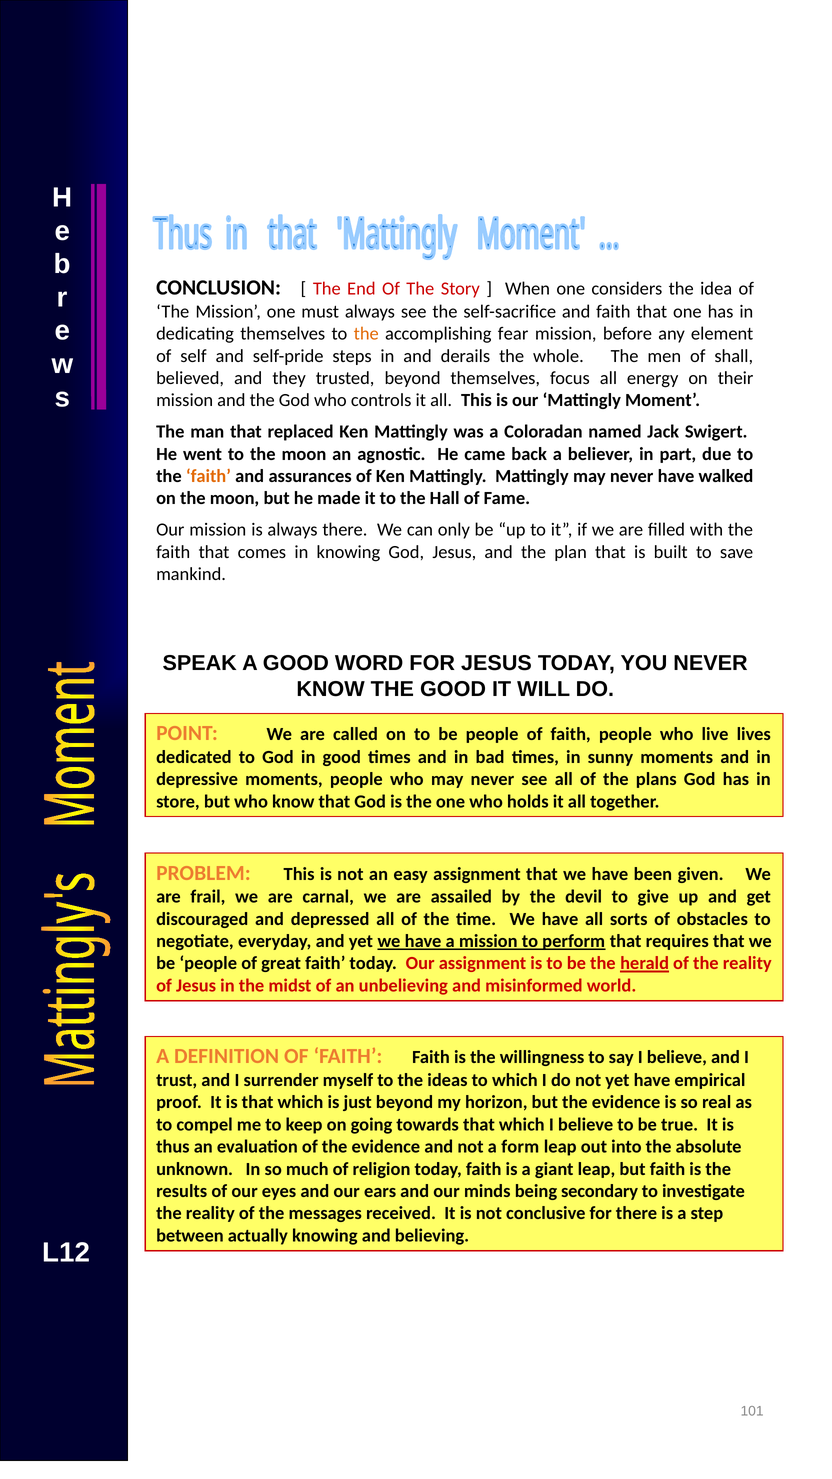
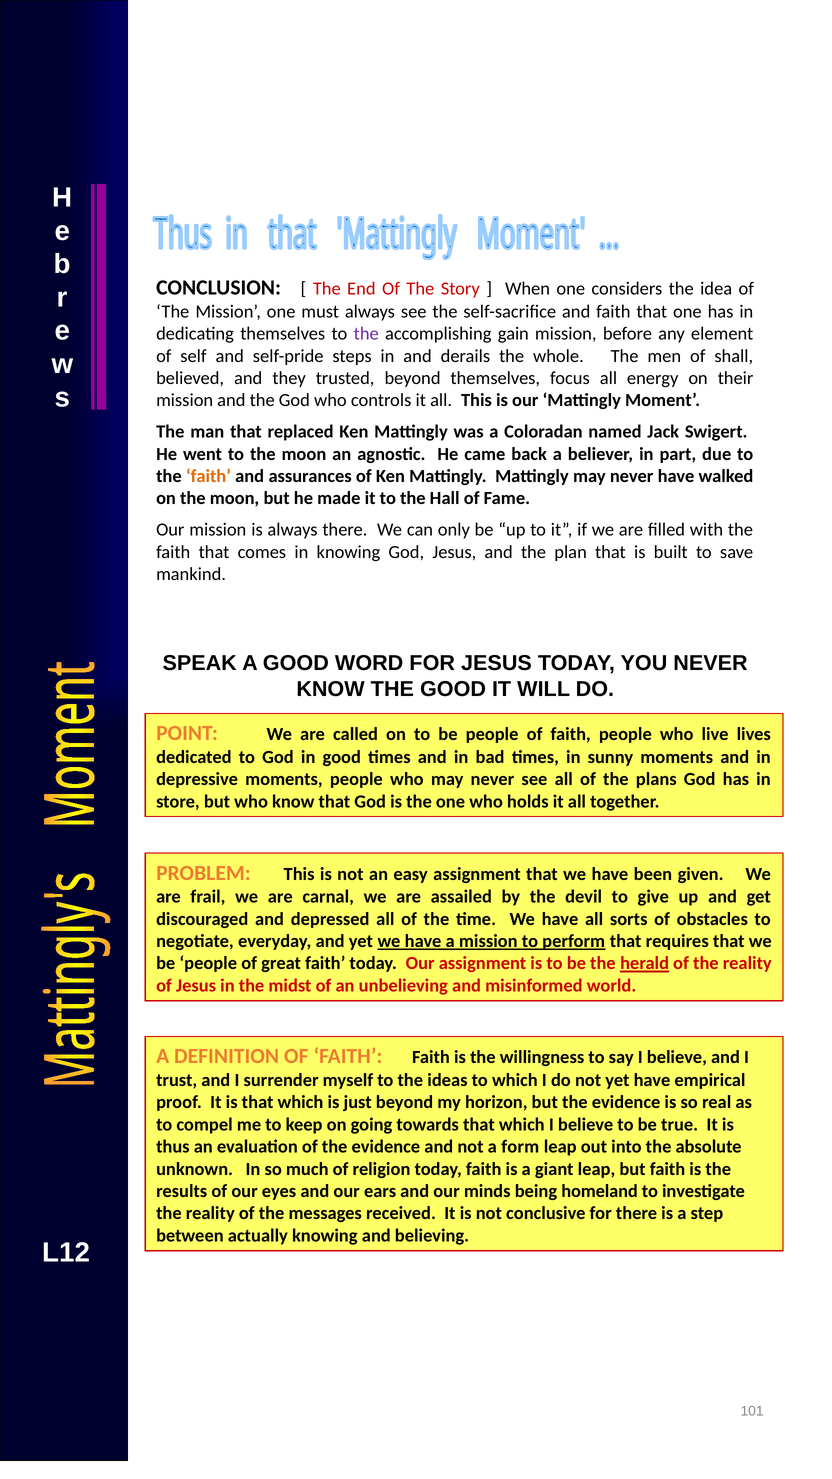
the at (366, 334) colour: orange -> purple
fear: fear -> gain
secondary: secondary -> homeland
